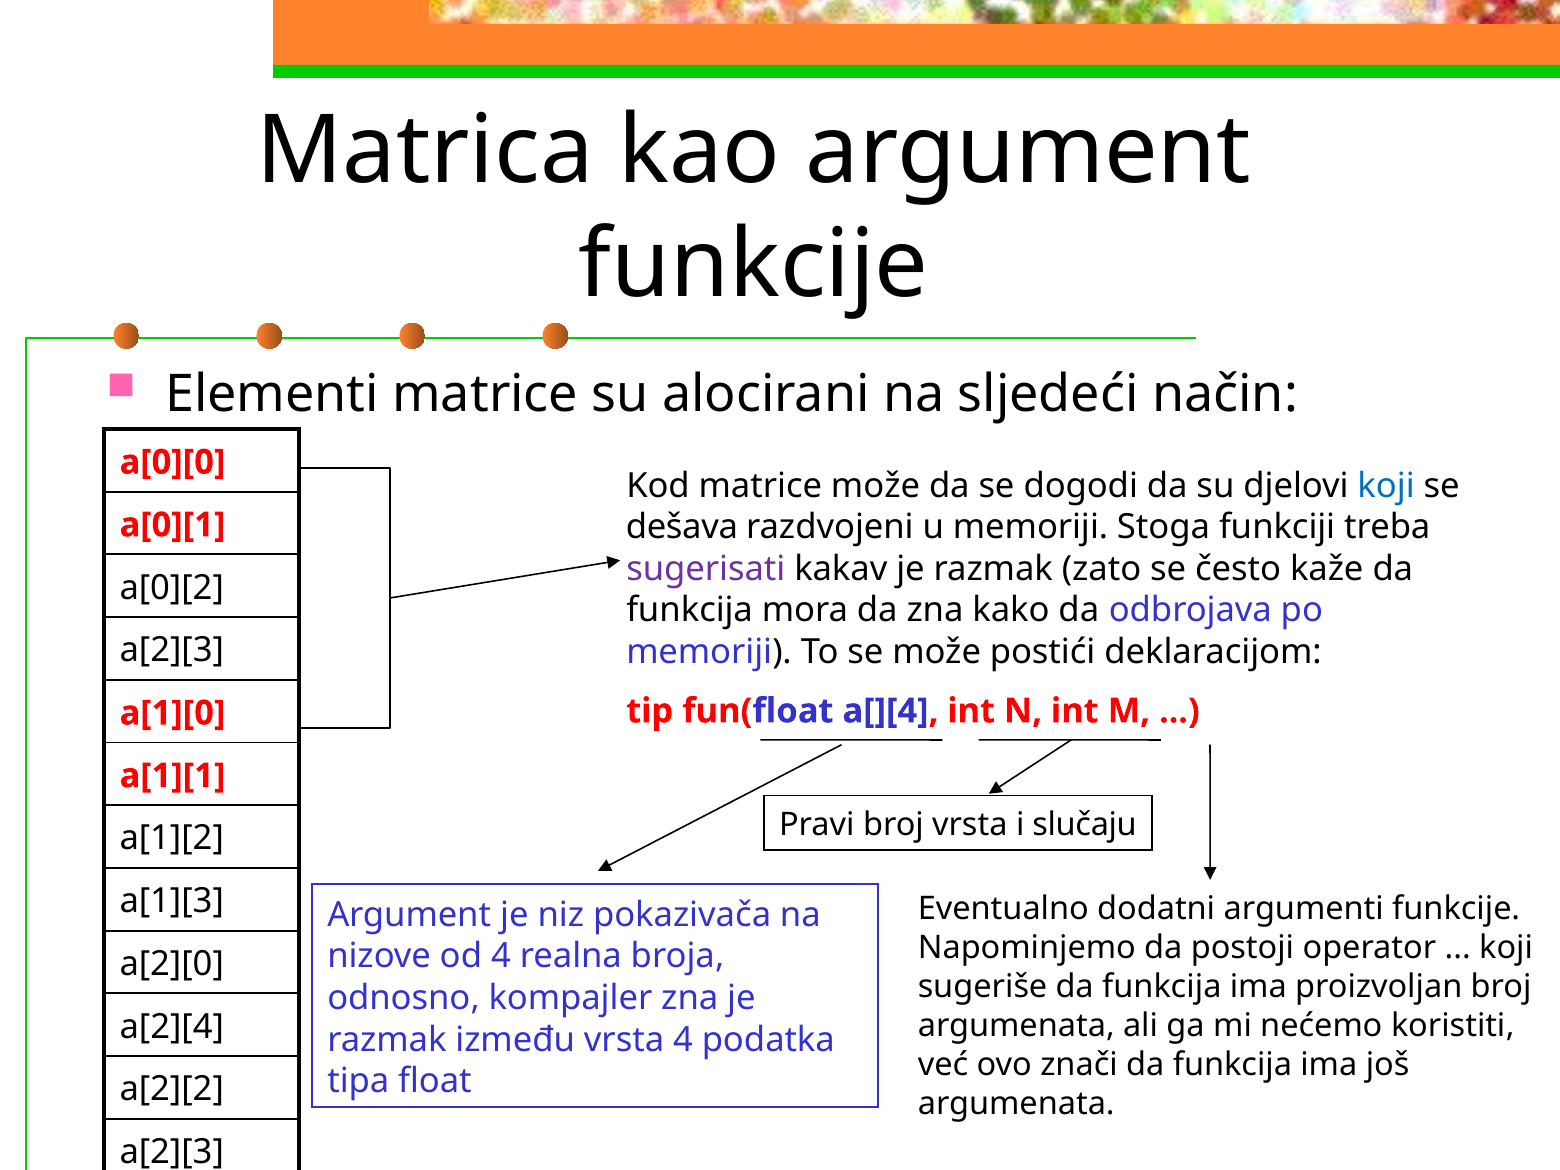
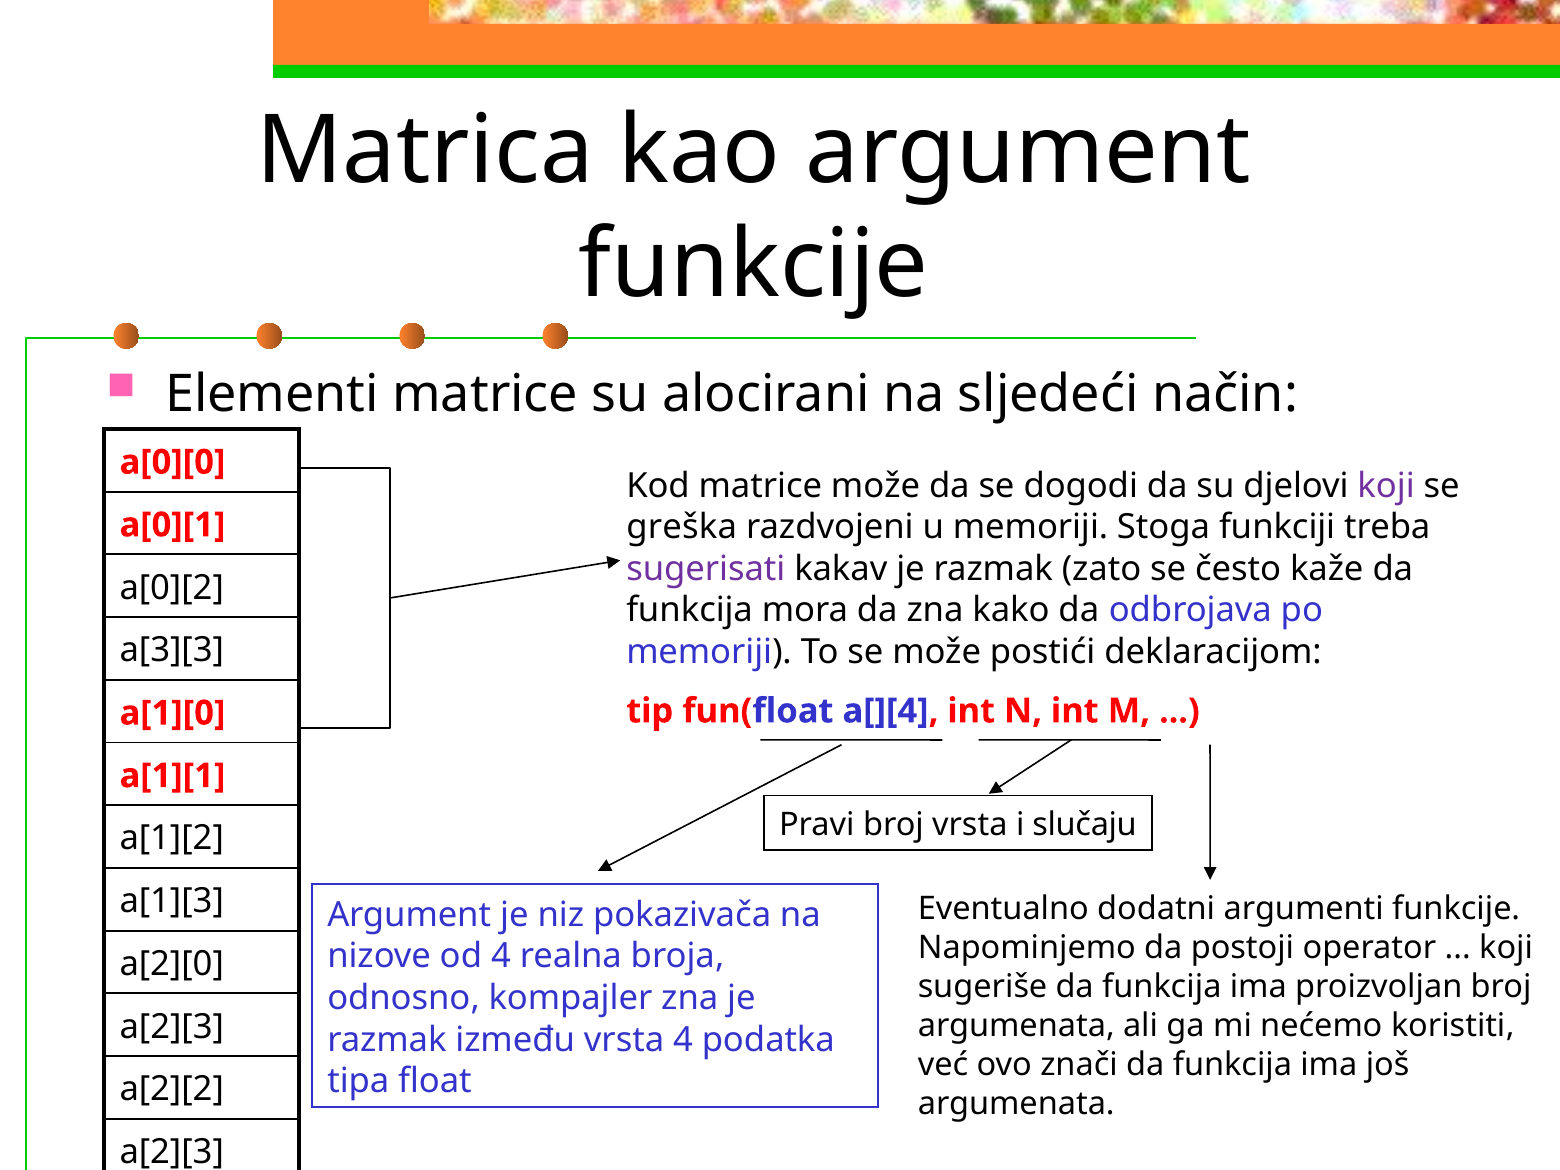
koji at (1386, 486) colour: blue -> purple
dešava: dešava -> greška
a[2][3 at (172, 650): a[2][3 -> a[3][3
a[2][4 at (172, 1027): a[2][4 -> a[2][3
